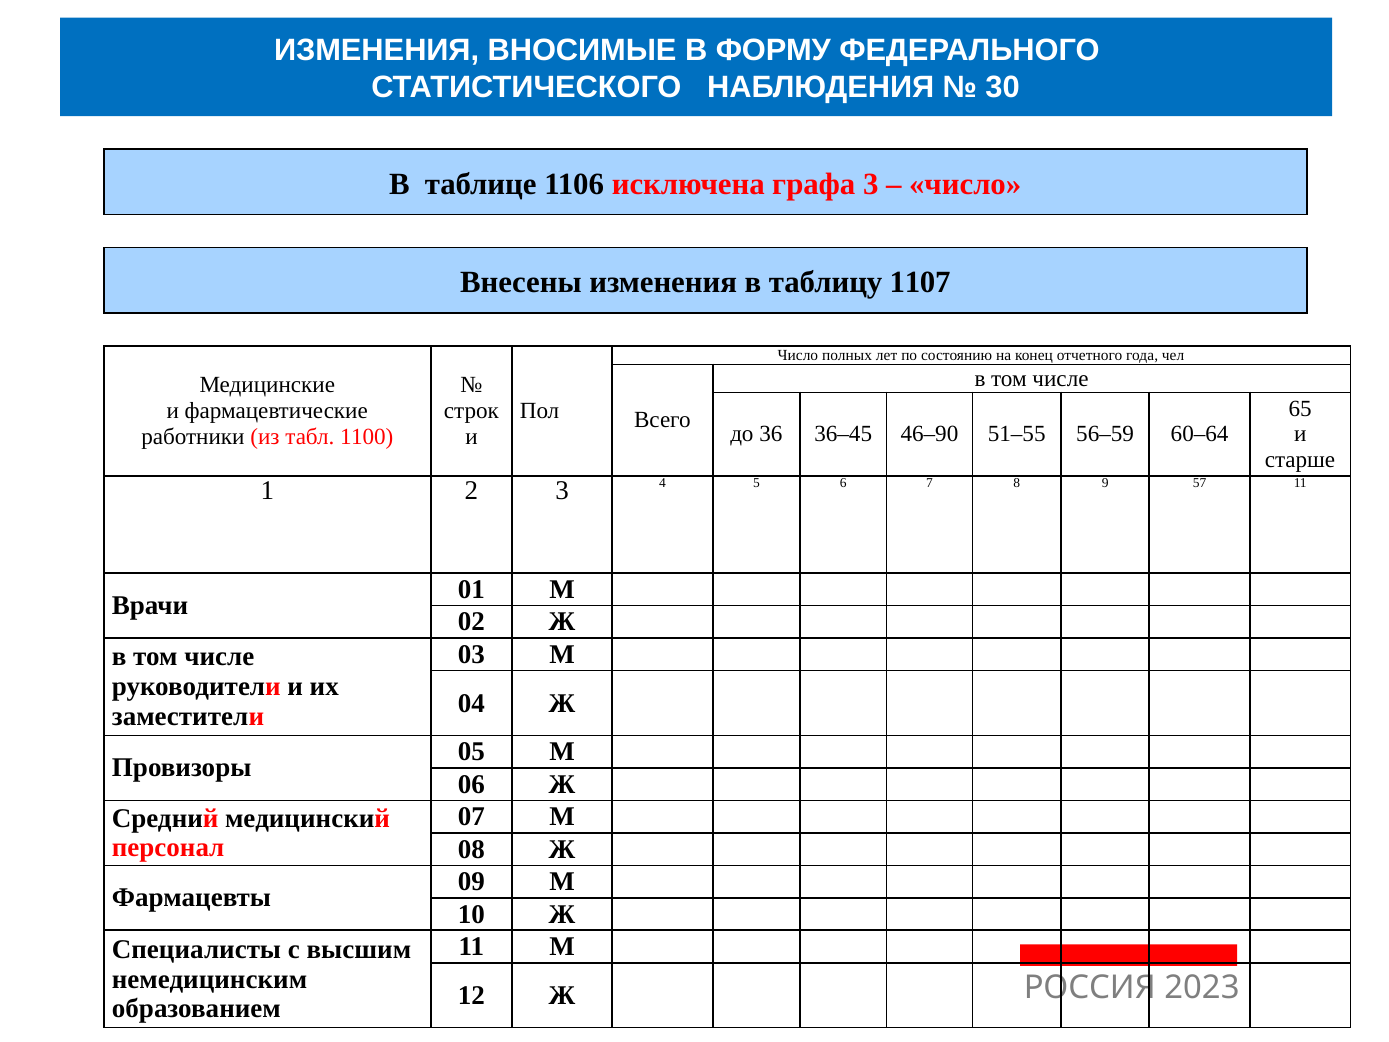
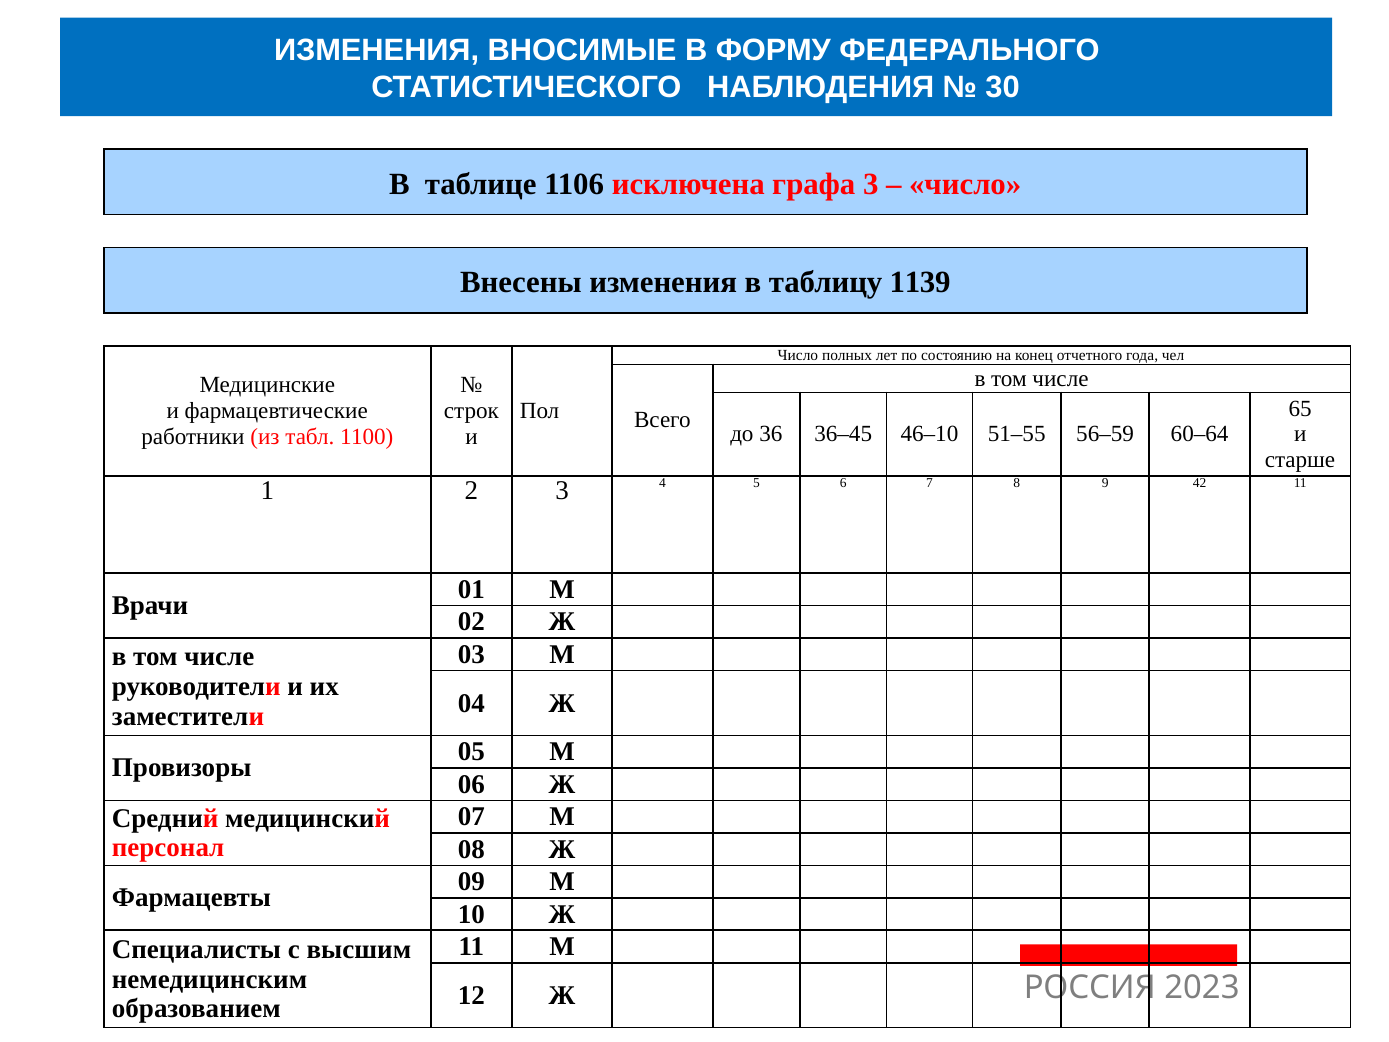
1107: 1107 -> 1139
46–90: 46–90 -> 46–10
57: 57 -> 42
